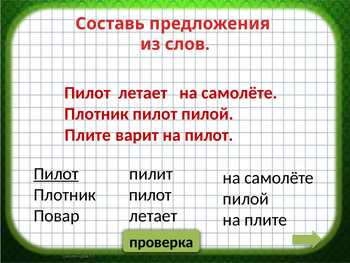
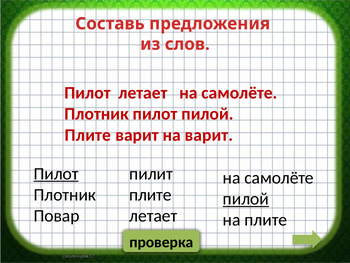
на пилот: пилот -> варит
пилот at (150, 194): пилот -> плите
пилой at (246, 198) underline: none -> present
